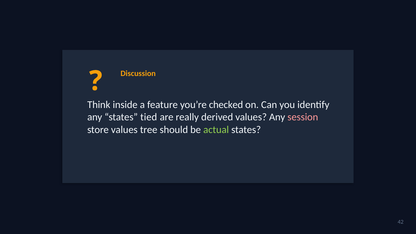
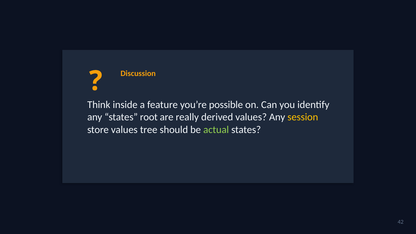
checked: checked -> possible
tied: tied -> root
session colour: pink -> yellow
